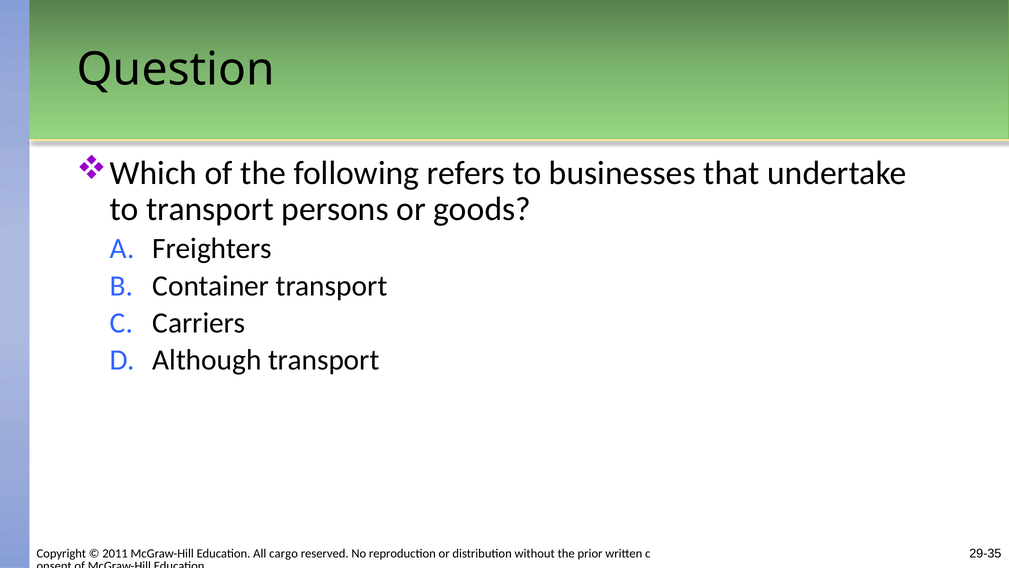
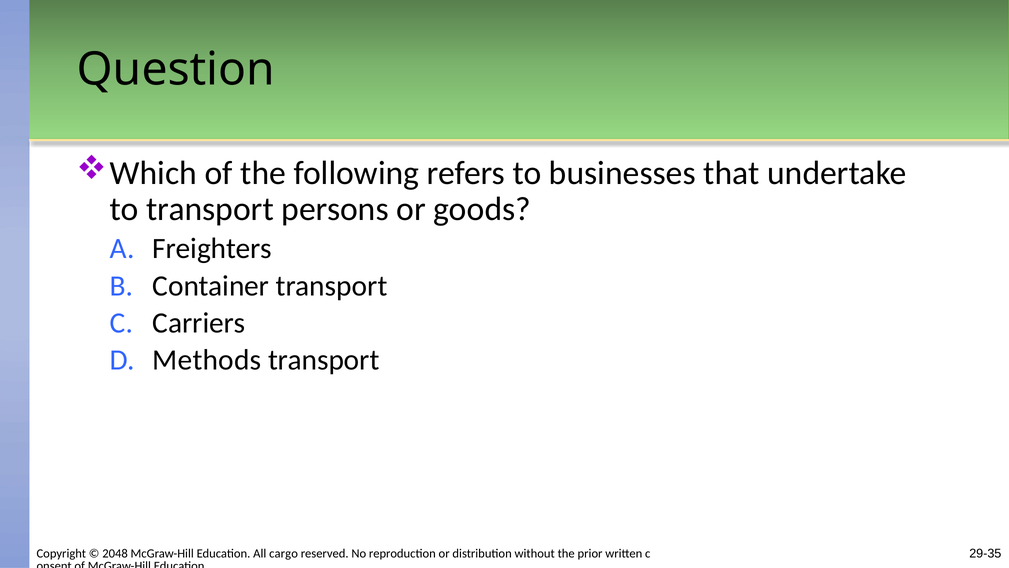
Although: Although -> Methods
2011: 2011 -> 2048
